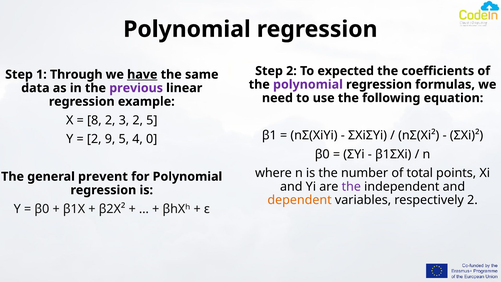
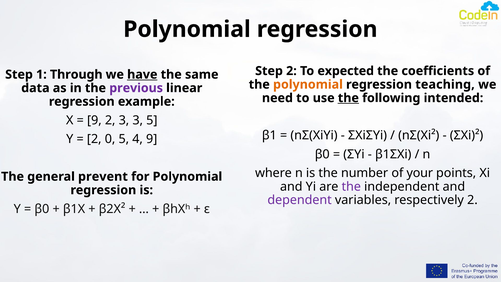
polynomial at (308, 84) colour: purple -> orange
formulas: formulas -> teaching
the at (348, 98) underline: none -> present
equation: equation -> intended
8 at (94, 120): 8 -> 9
3 2: 2 -> 3
9: 9 -> 0
4 0: 0 -> 9
total: total -> your
dependent colour: orange -> purple
